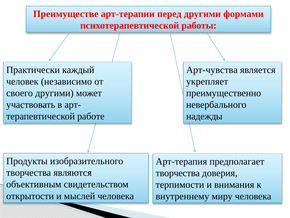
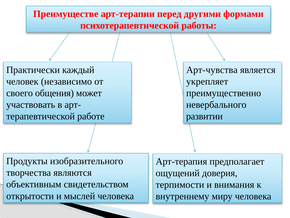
своего другими: другими -> общения
надежды: надежды -> развитии
творчества at (178, 173): творчества -> ощущений
